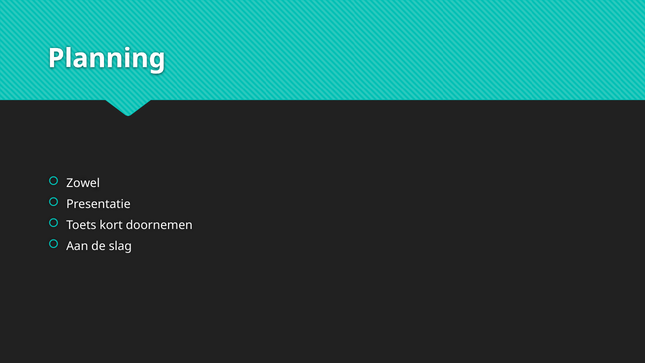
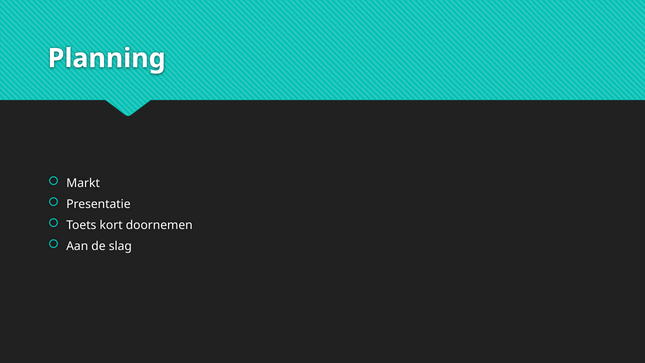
Zowel: Zowel -> Markt
